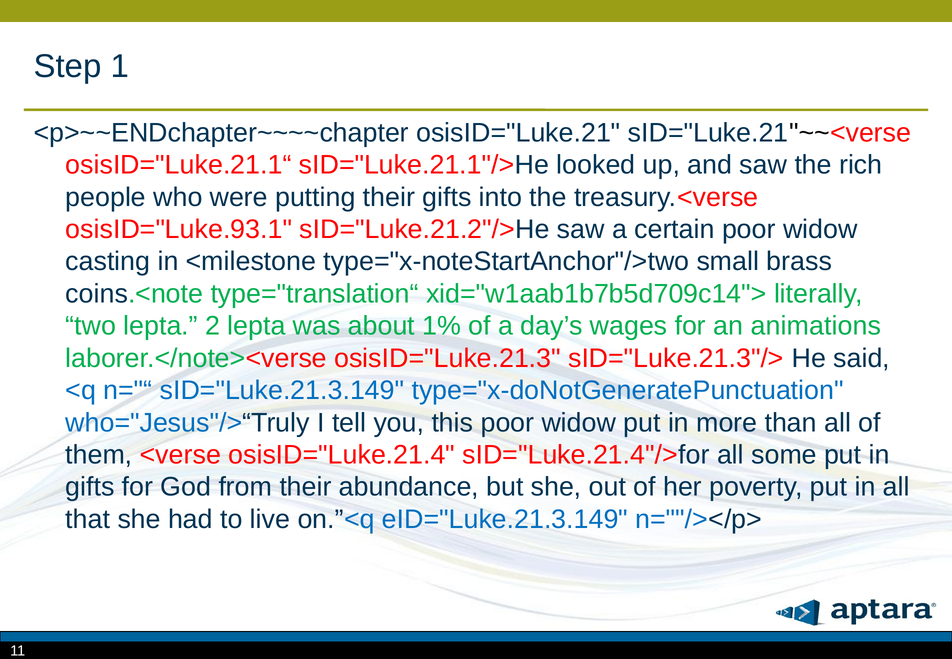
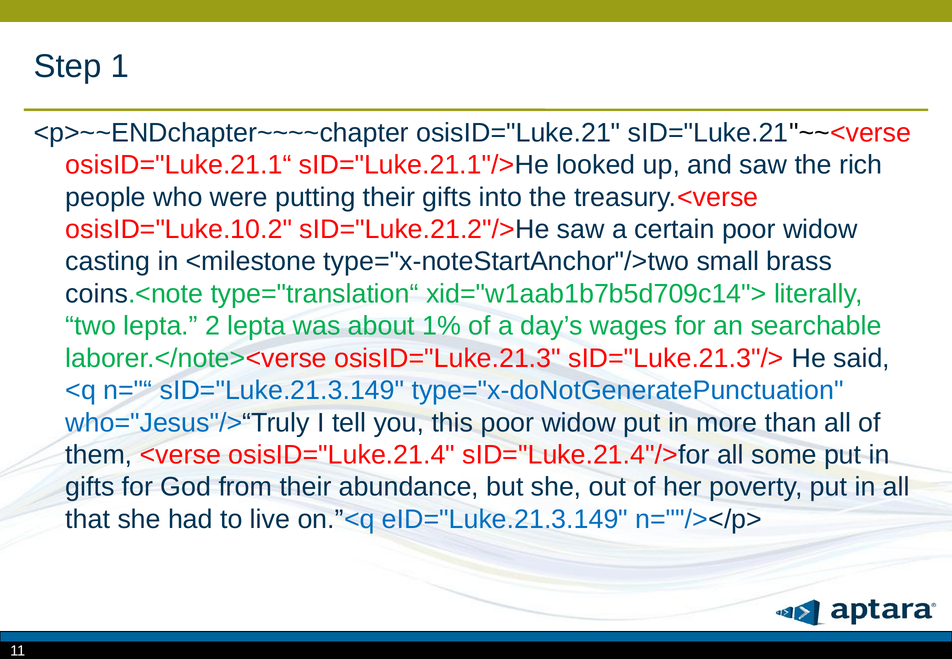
osisID="Luke.93.1: osisID="Luke.93.1 -> osisID="Luke.10.2
animations: animations -> searchable
